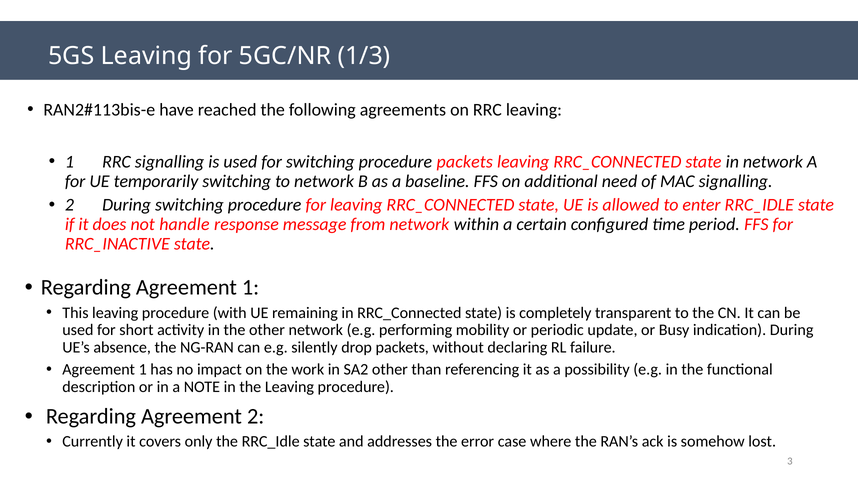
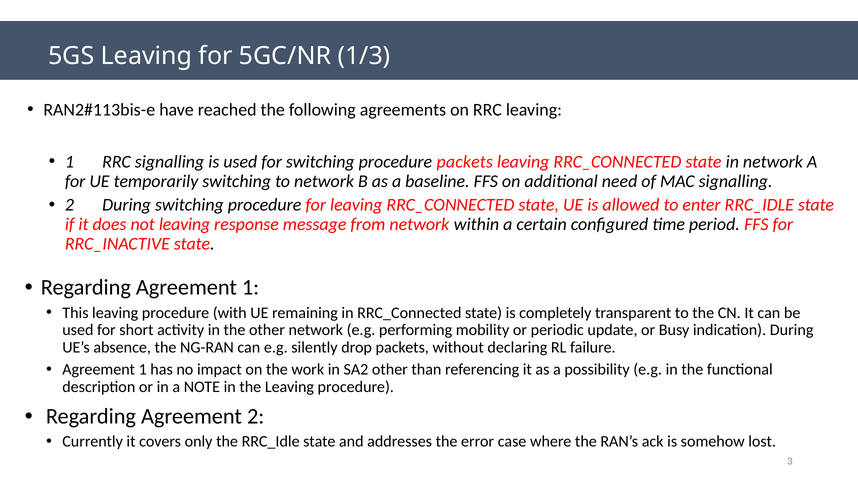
not handle: handle -> leaving
